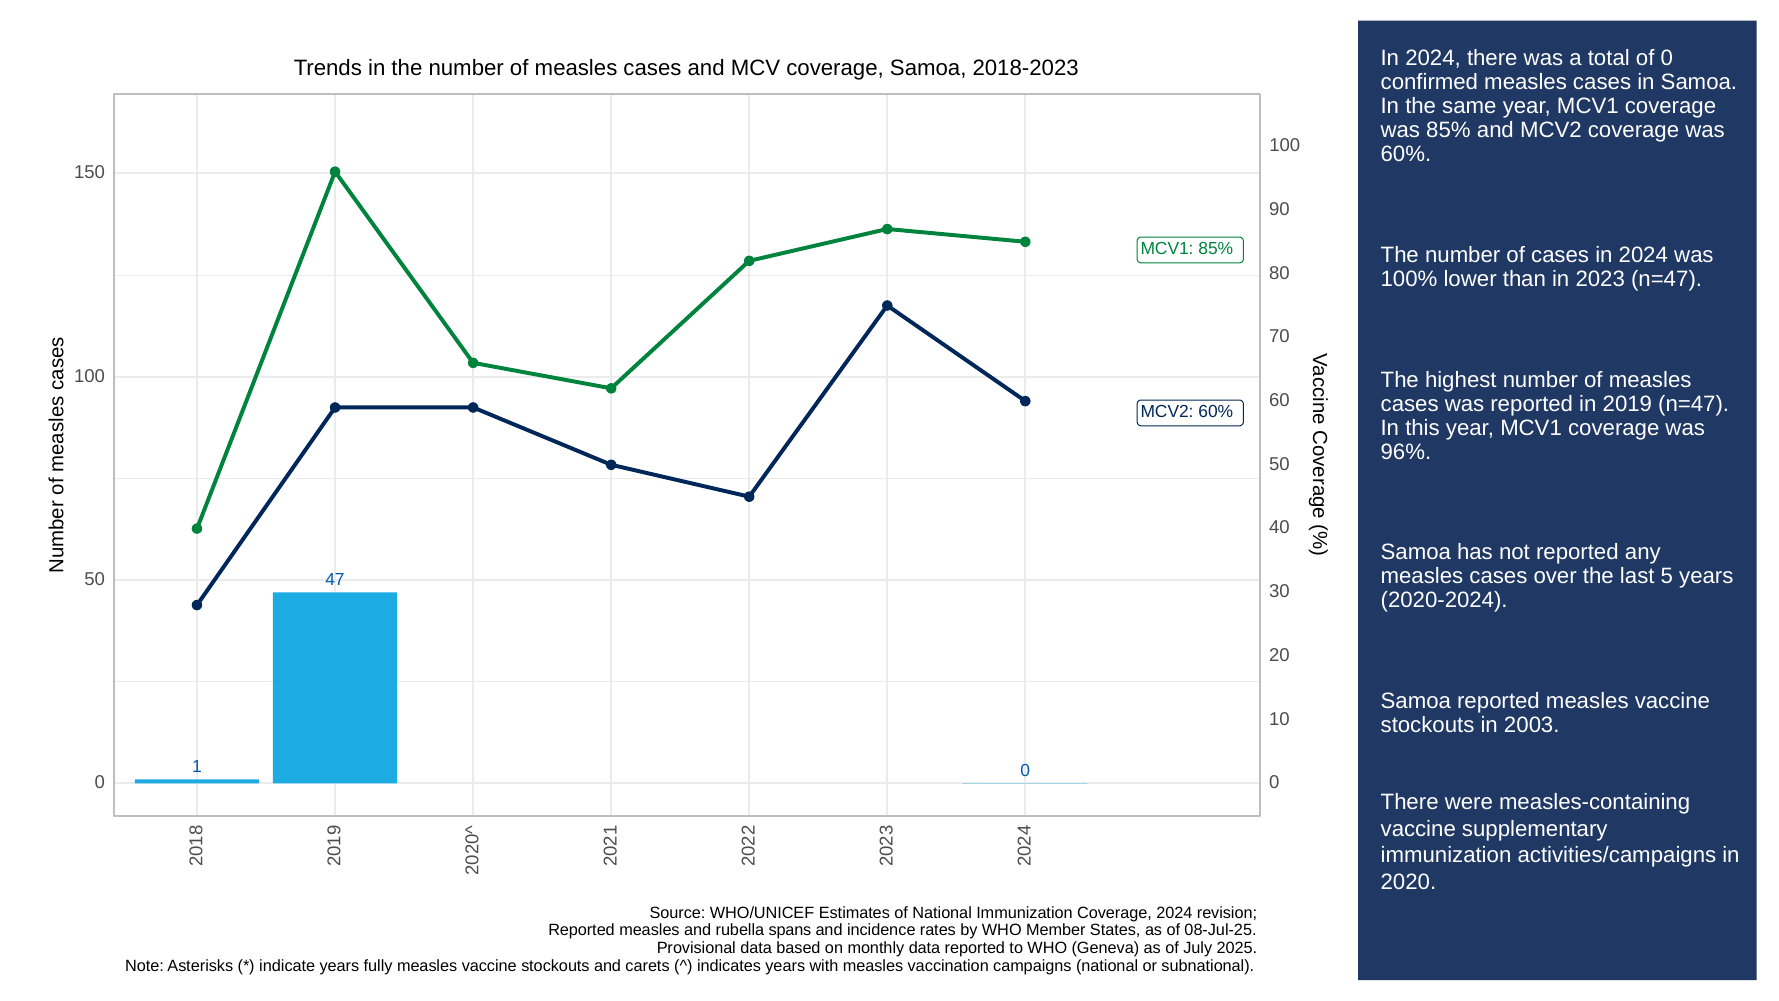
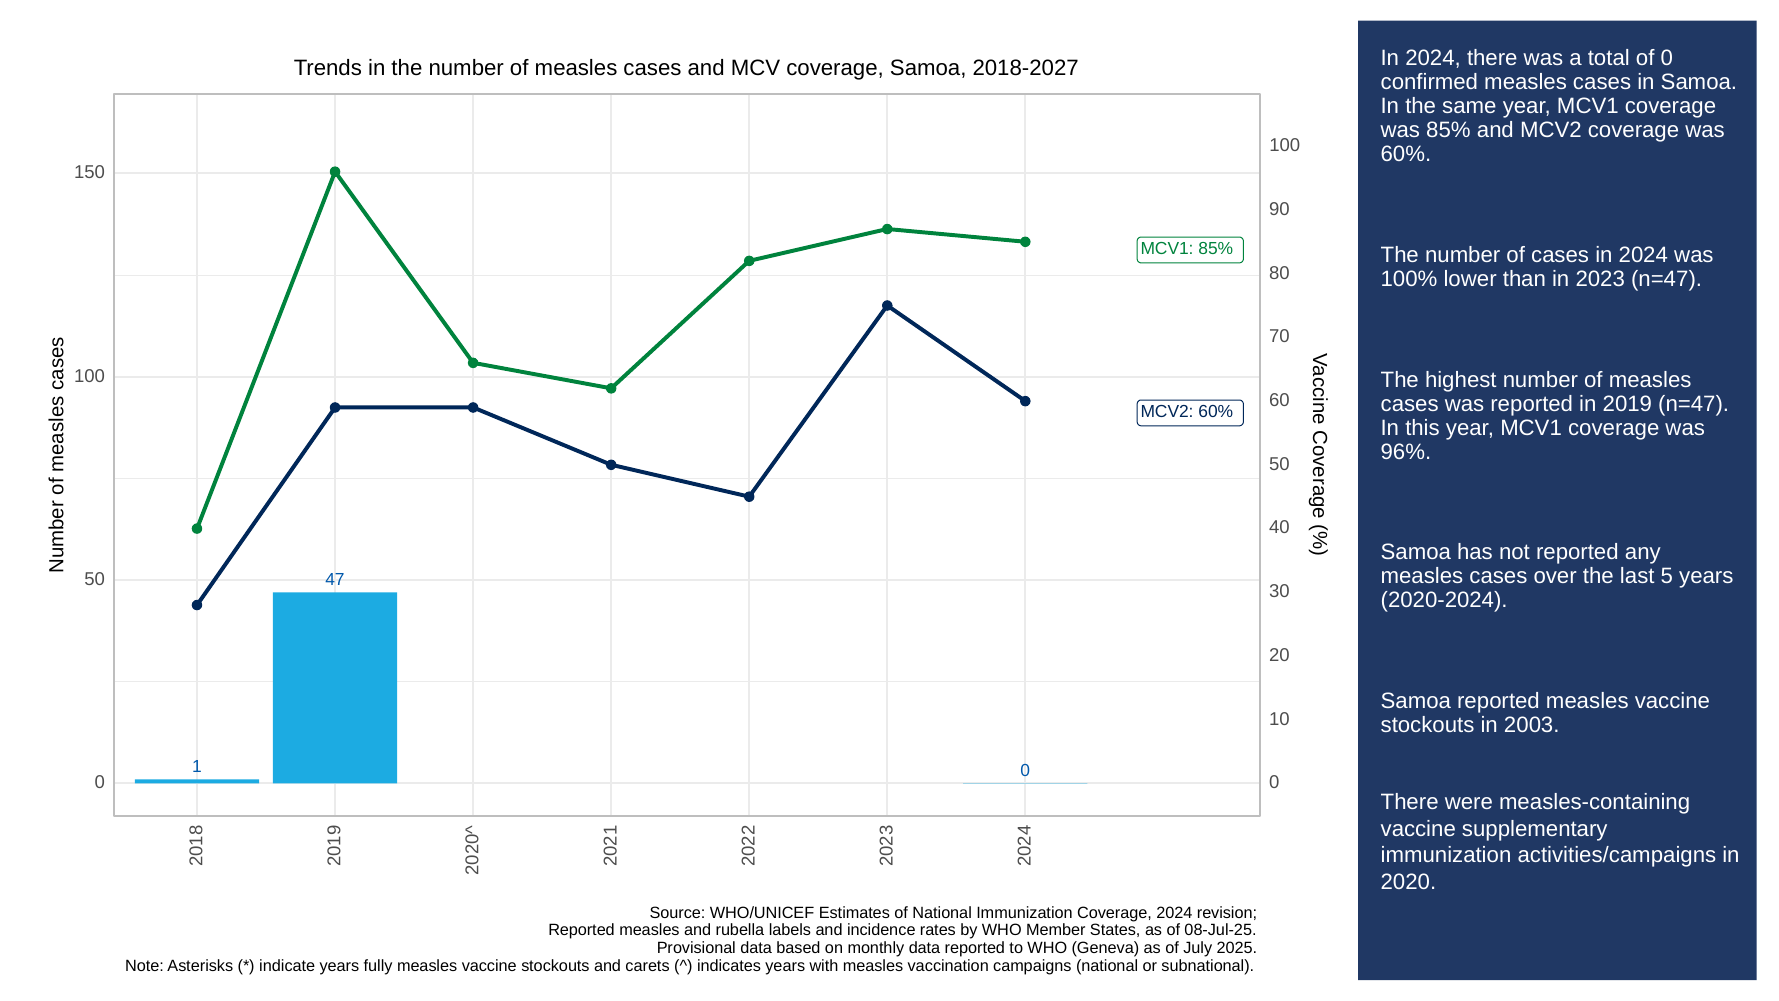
2018-2023: 2018-2023 -> 2018-2027
spans: spans -> labels
